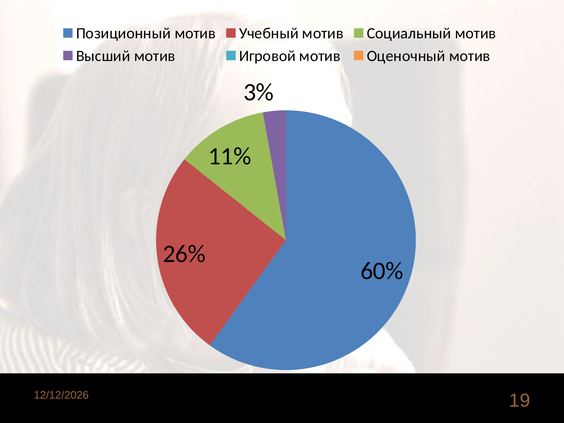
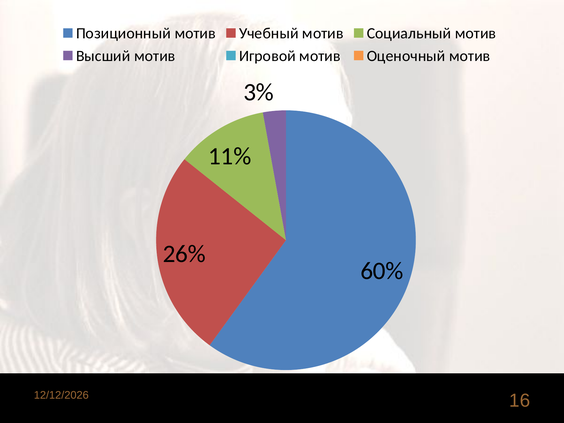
19: 19 -> 16
